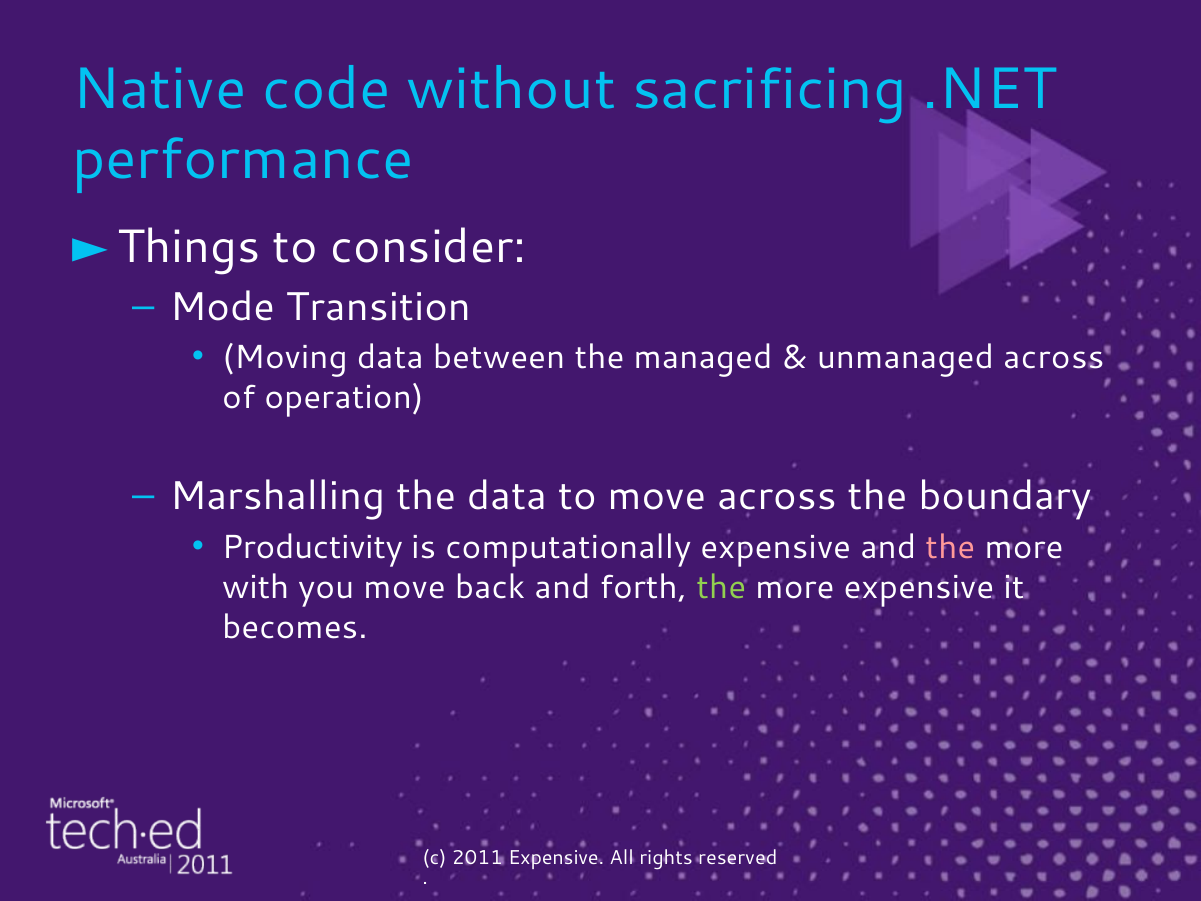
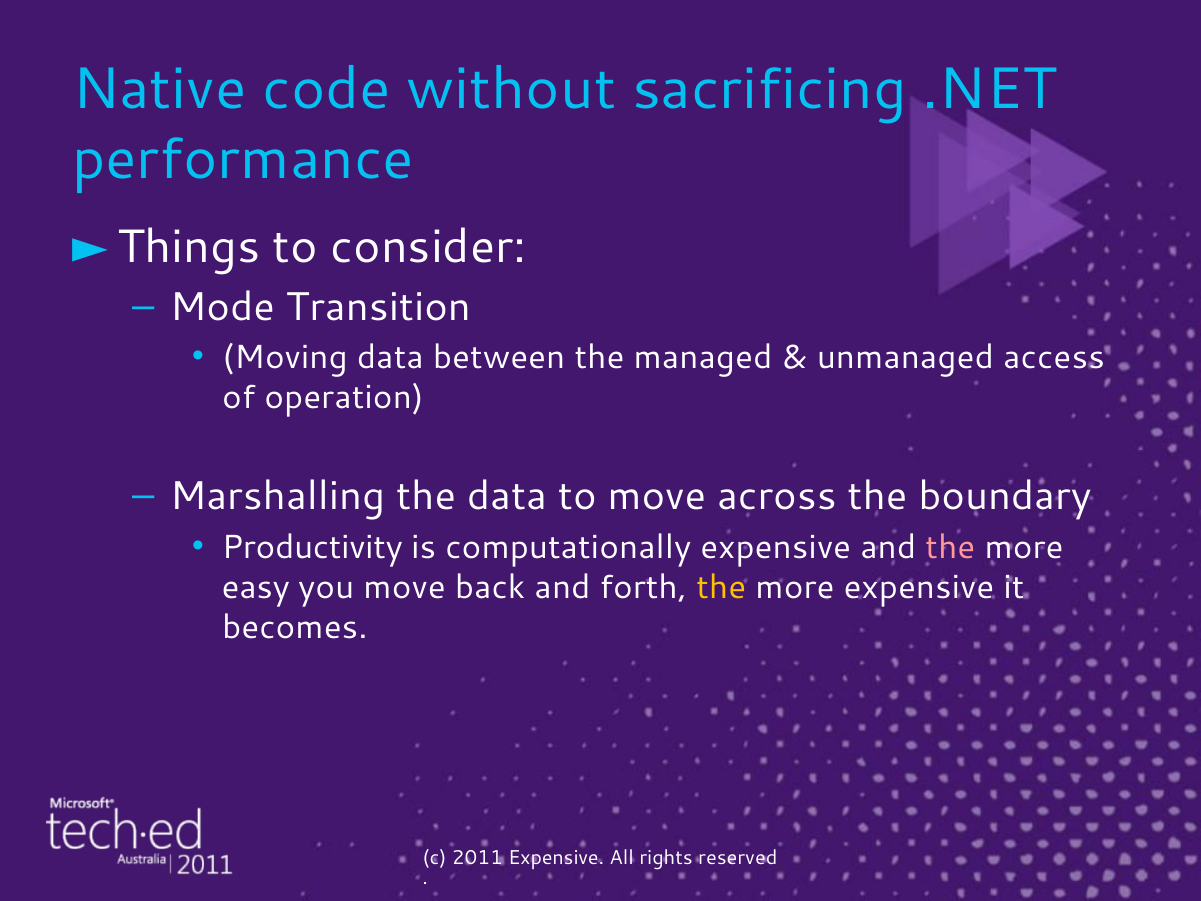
unmanaged across: across -> access
with: with -> easy
the at (721, 587) colour: light green -> yellow
